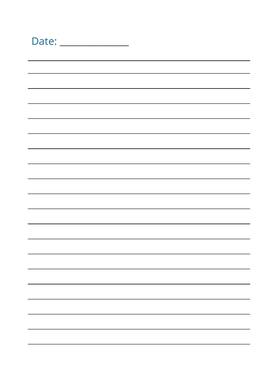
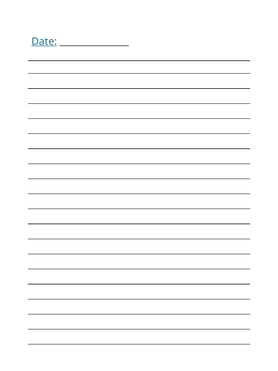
Date underline: none -> present
